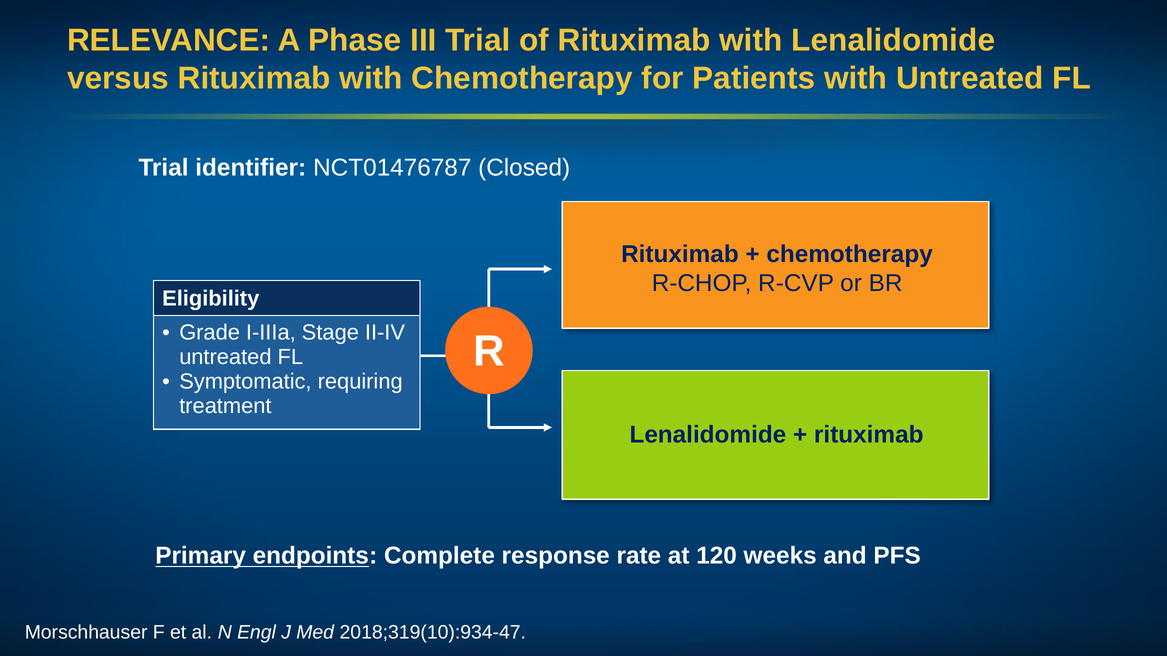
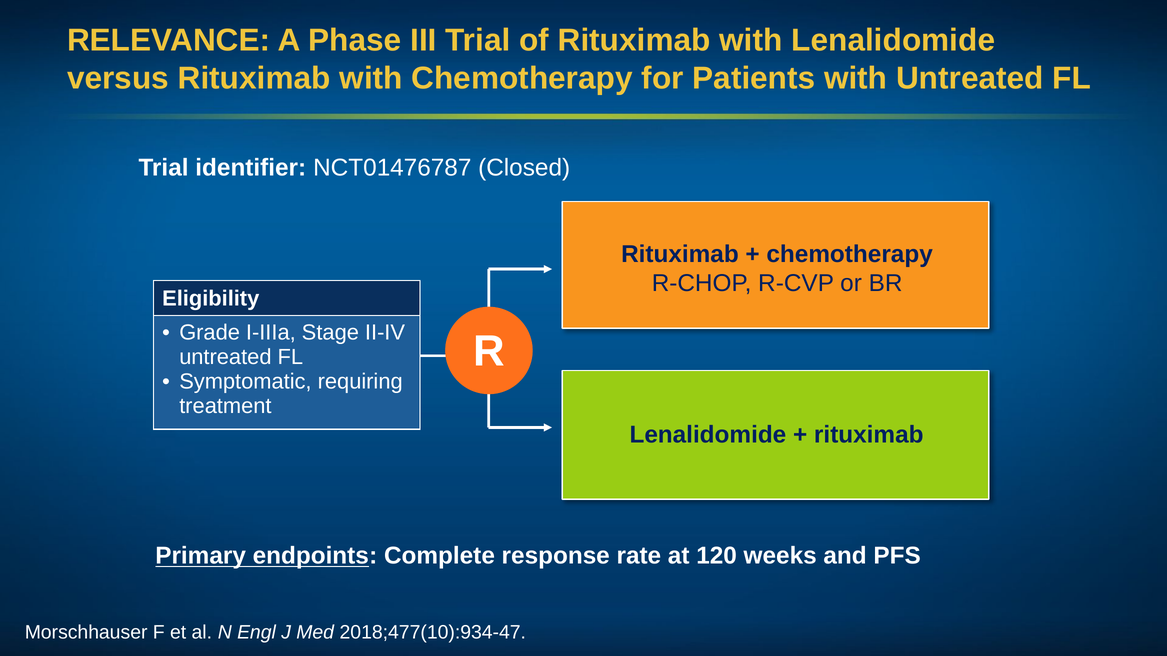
2018;319(10):934-47: 2018;319(10):934-47 -> 2018;477(10):934-47
